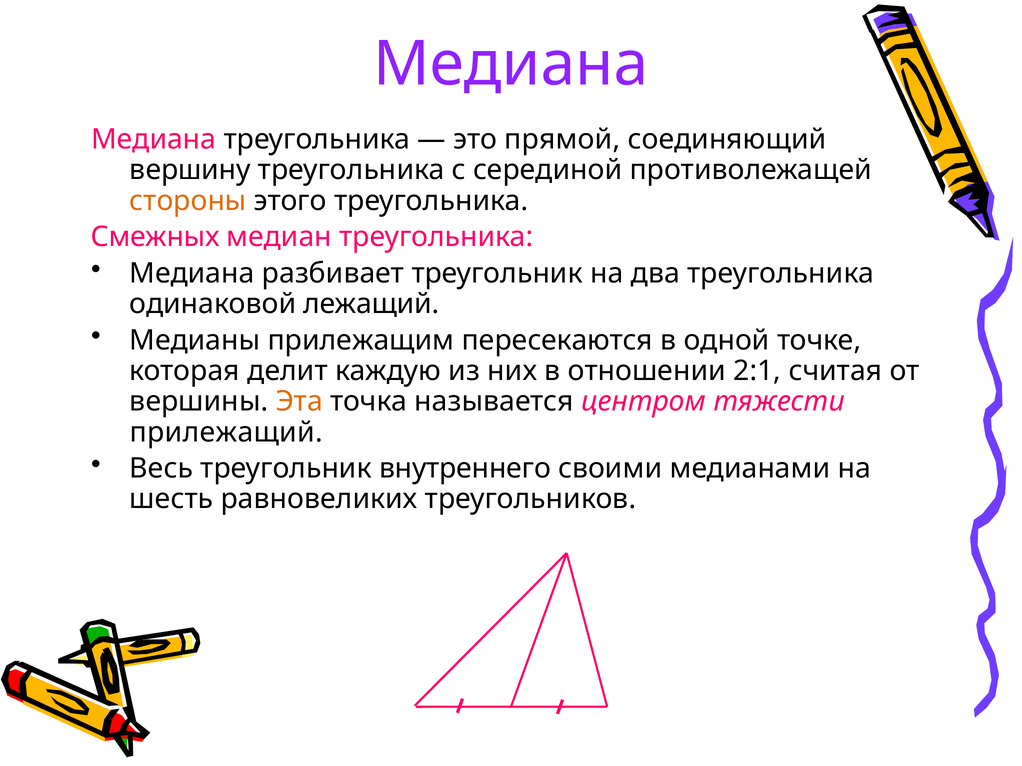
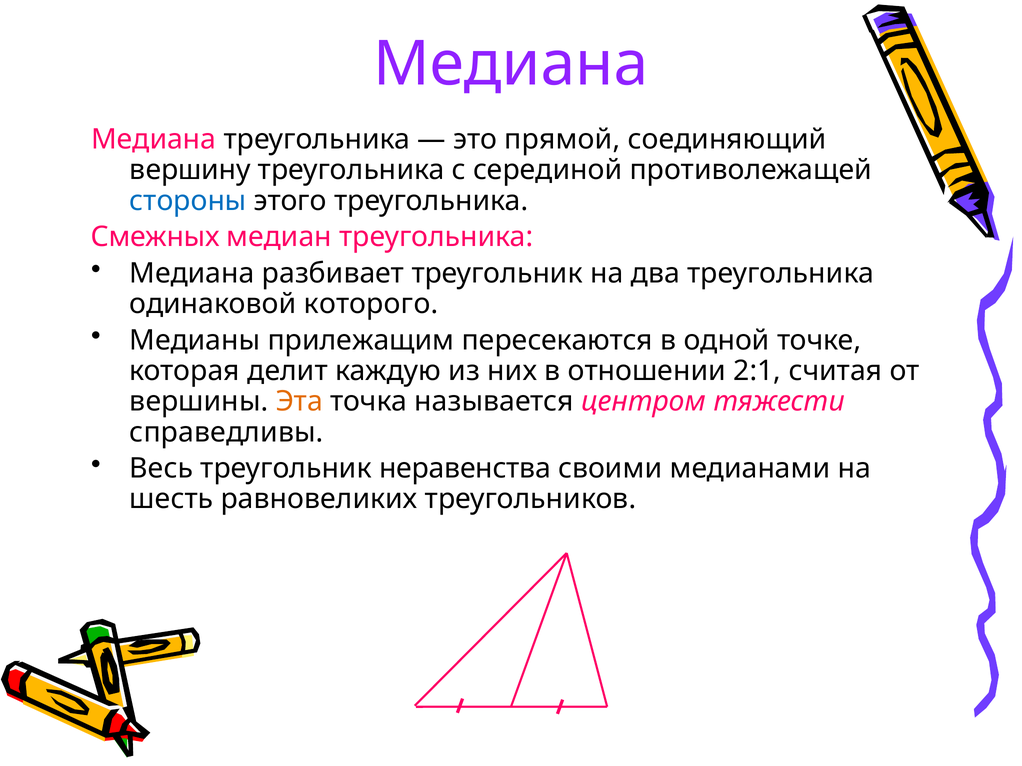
стороны colour: orange -> blue
лежащий: лежащий -> которого
прилежащий: прилежащий -> справедливы
внутреннего: внутреннего -> неравенства
